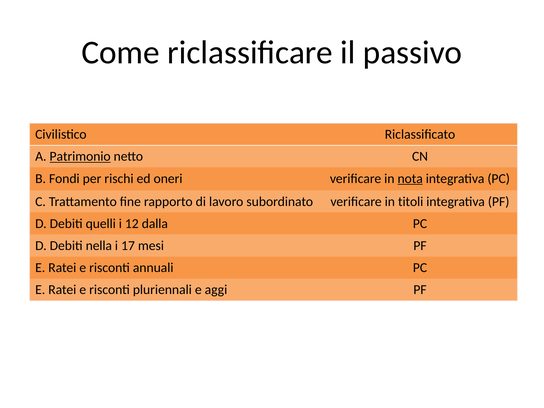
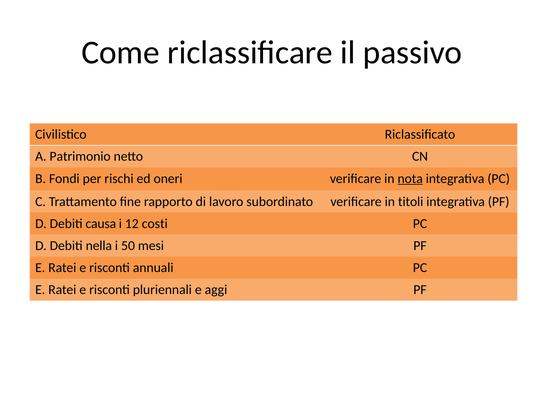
Patrimonio underline: present -> none
quelli: quelli -> causa
dalla: dalla -> costi
17: 17 -> 50
